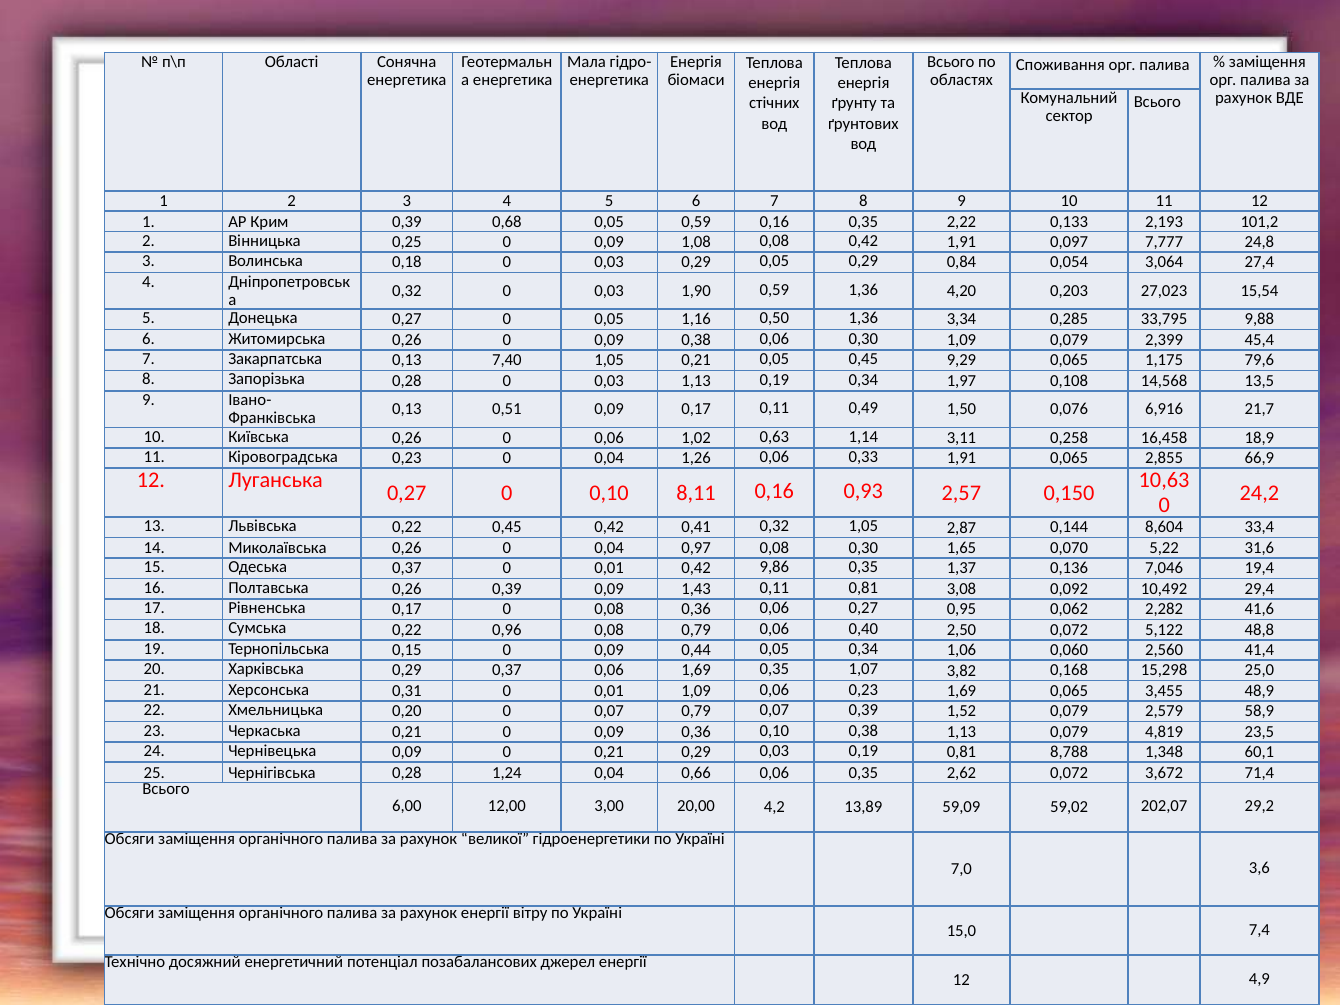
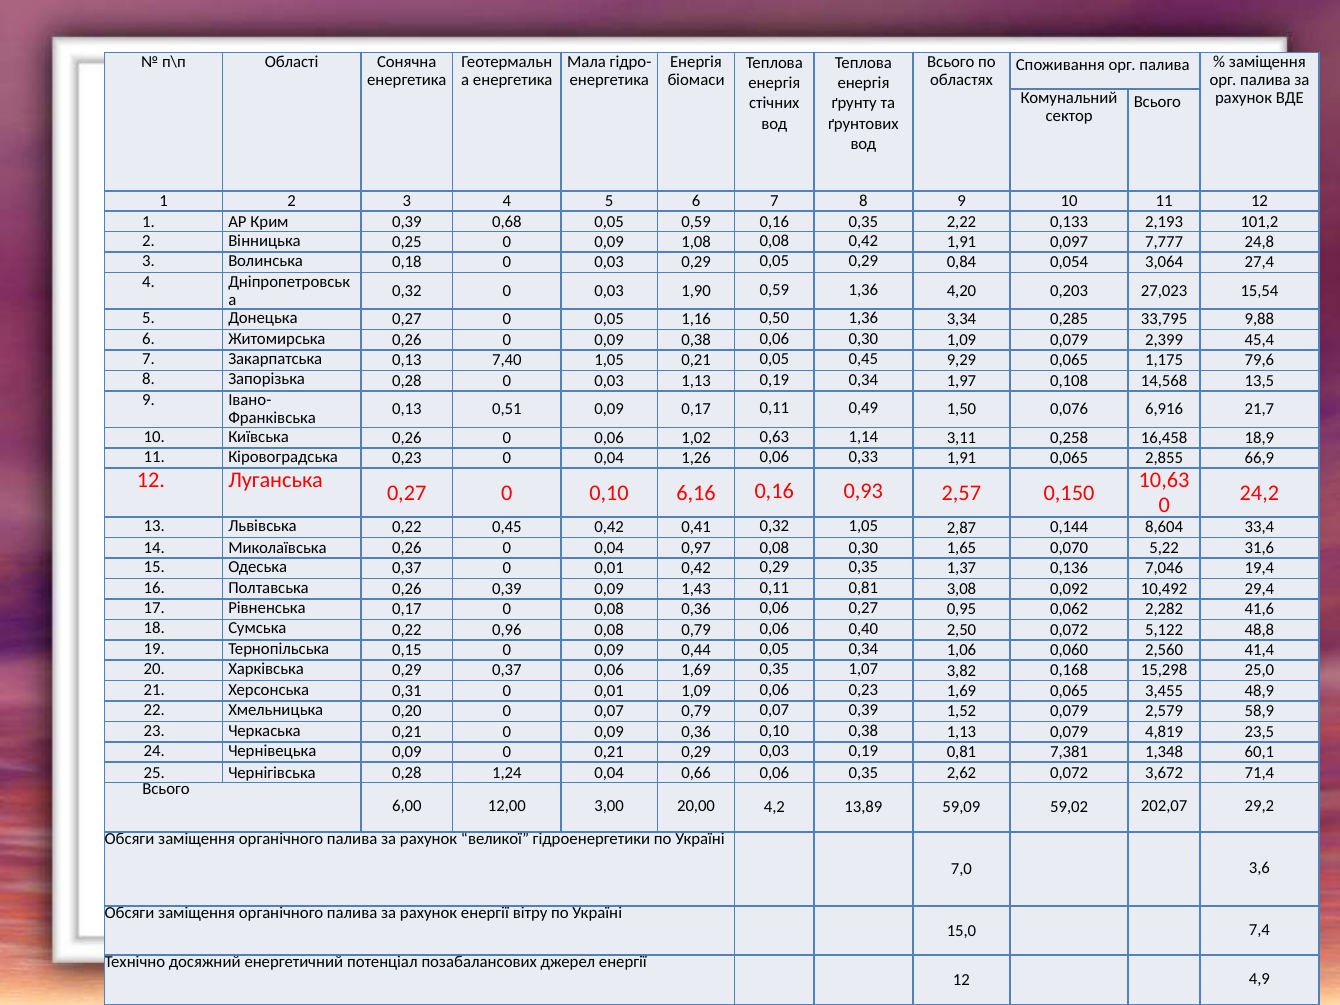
8,11: 8,11 -> 6,16
0,42 9,86: 9,86 -> 0,29
8,788: 8,788 -> 7,381
